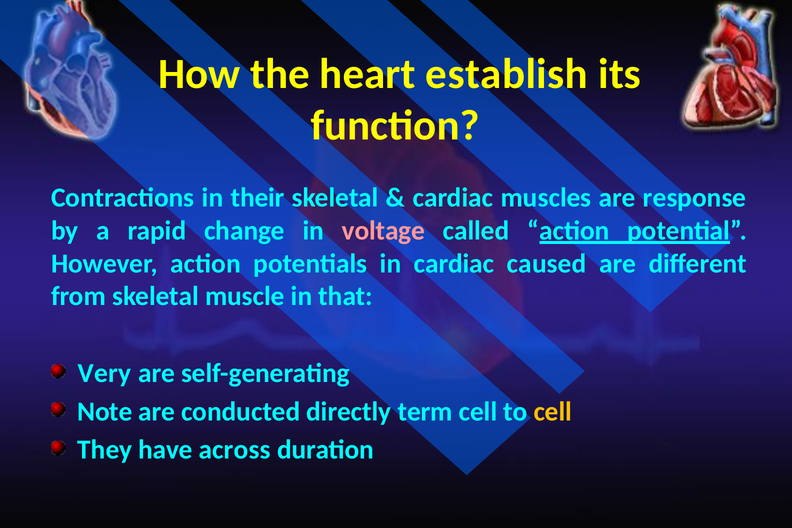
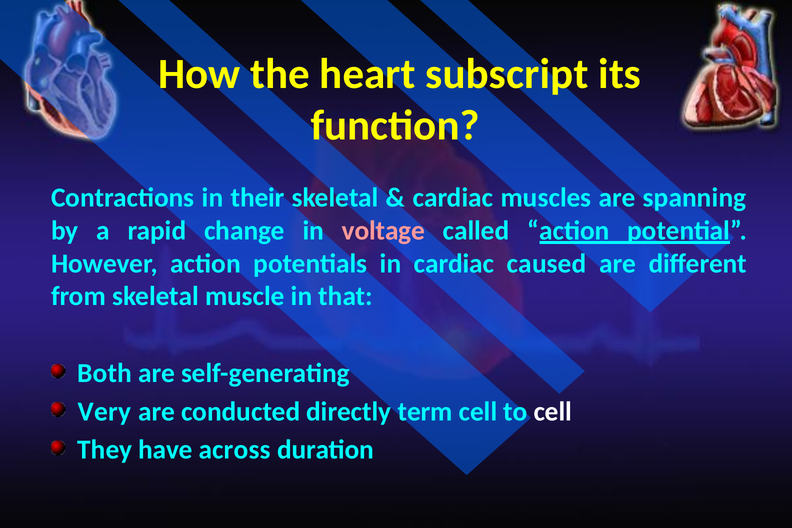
establish: establish -> subscript
response: response -> spanning
Very: Very -> Both
Note: Note -> Very
cell at (553, 412) colour: yellow -> white
